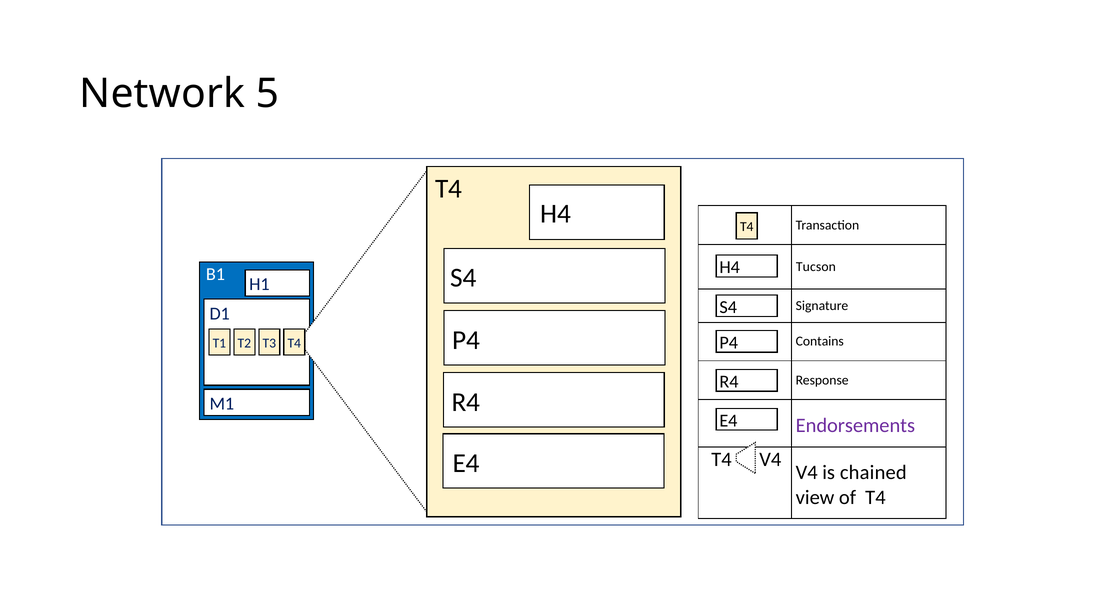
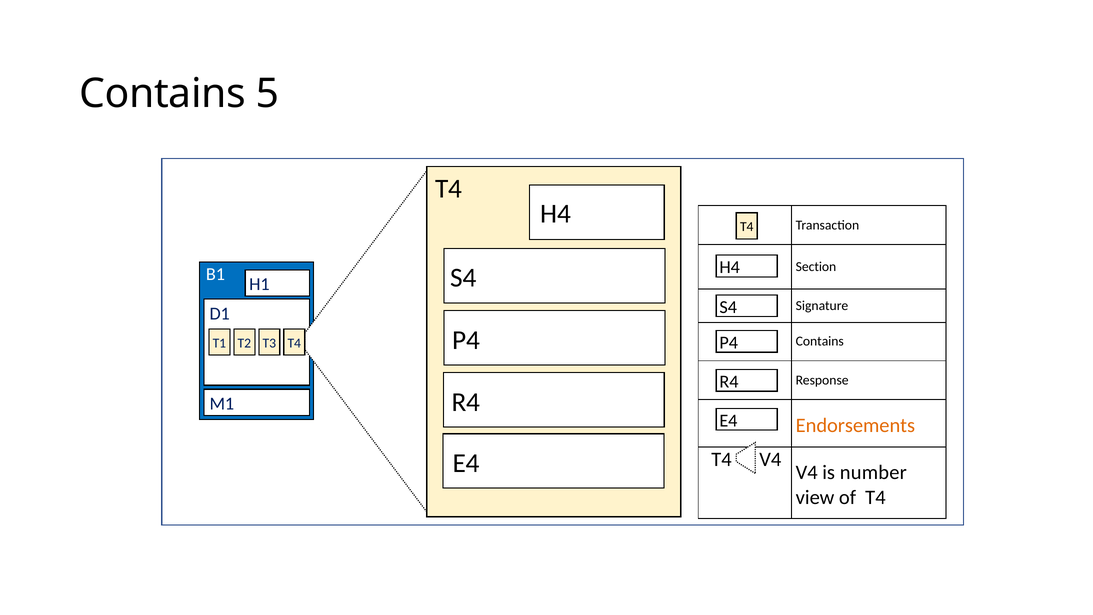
Network at (162, 94): Network -> Contains
Tucson: Tucson -> Section
Endorsements colour: purple -> orange
chained: chained -> number
